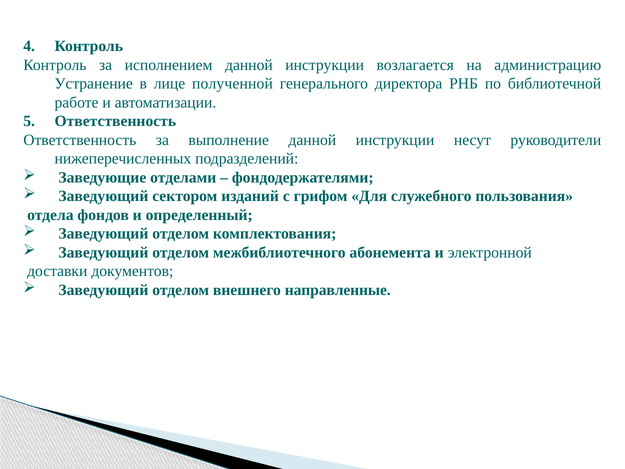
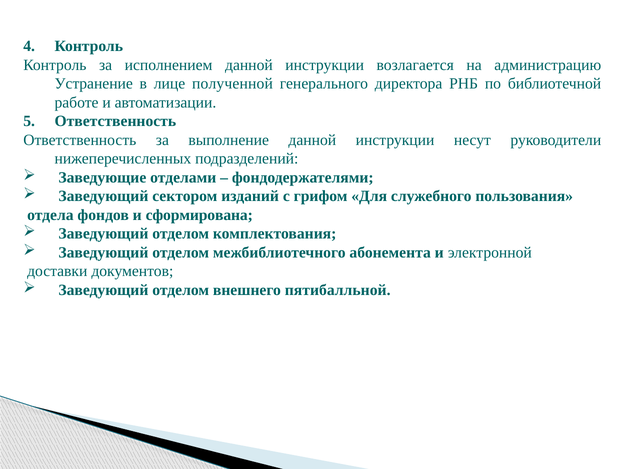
определенный: определенный -> сформирована
направленные: направленные -> пятибалльной
